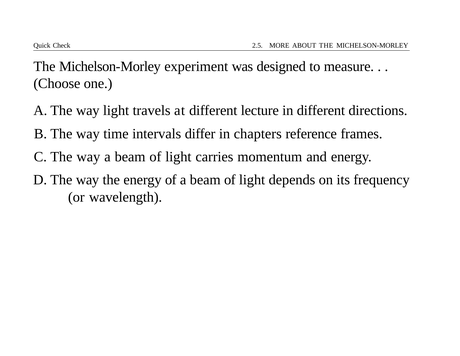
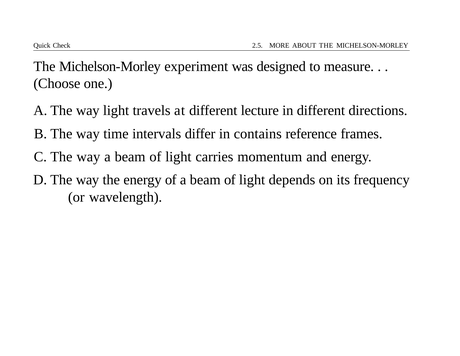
chapters: chapters -> contains
